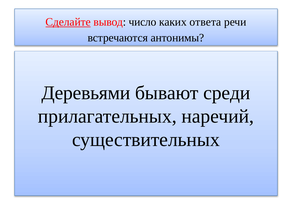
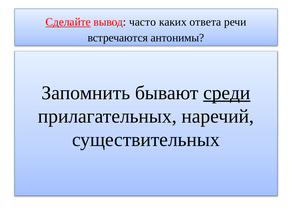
число: число -> часто
Деревьями: Деревьями -> Запомнить
среди underline: none -> present
